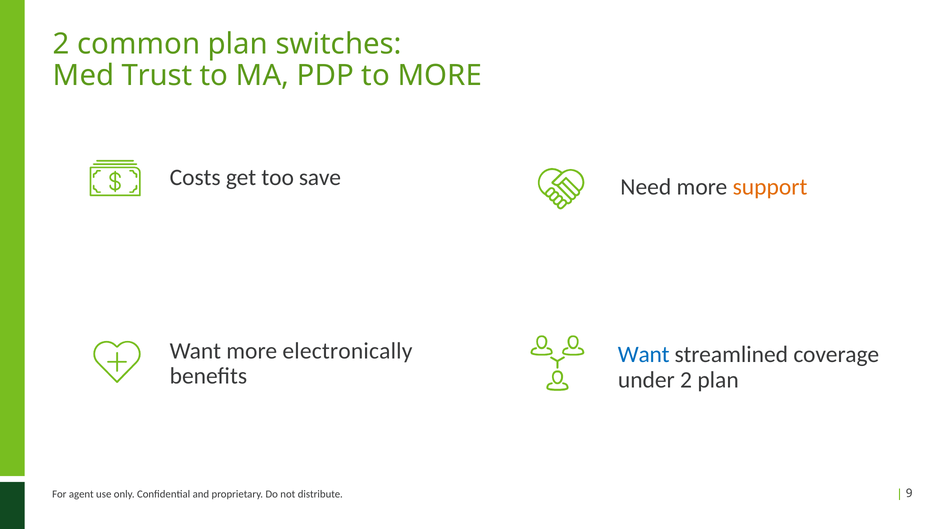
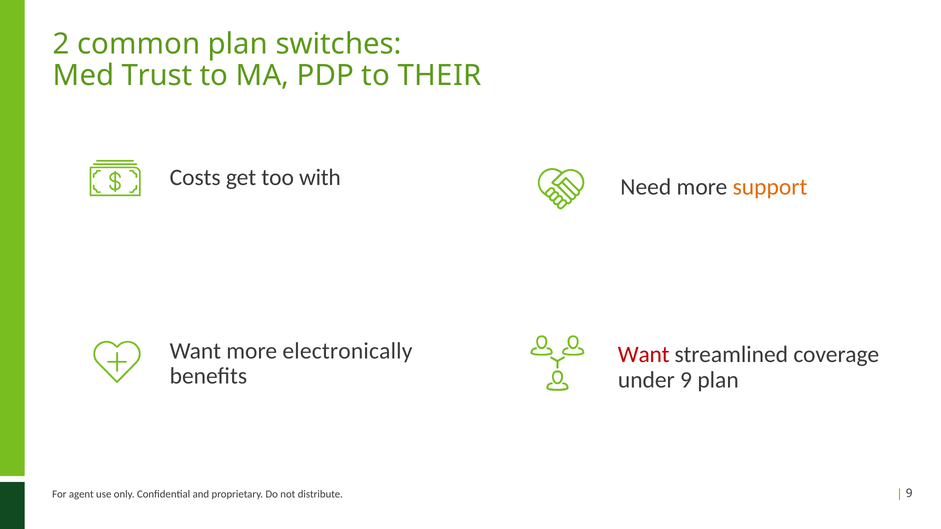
to MORE: MORE -> THEIR
save: save -> with
Want at (644, 355) colour: blue -> red
under 2: 2 -> 9
